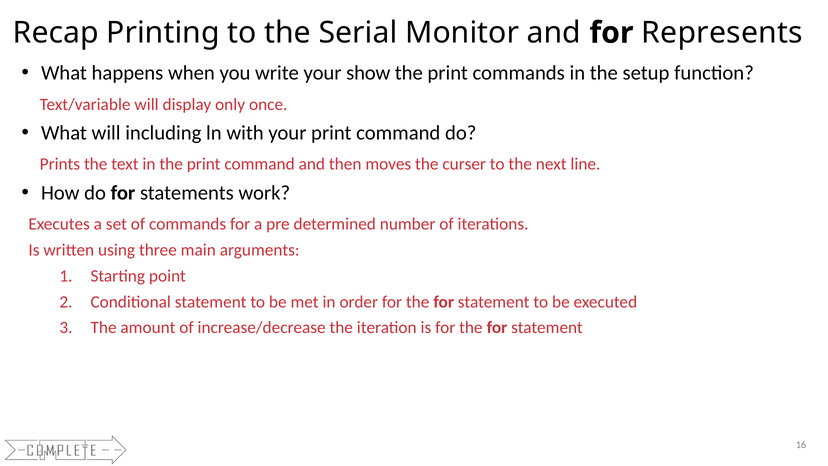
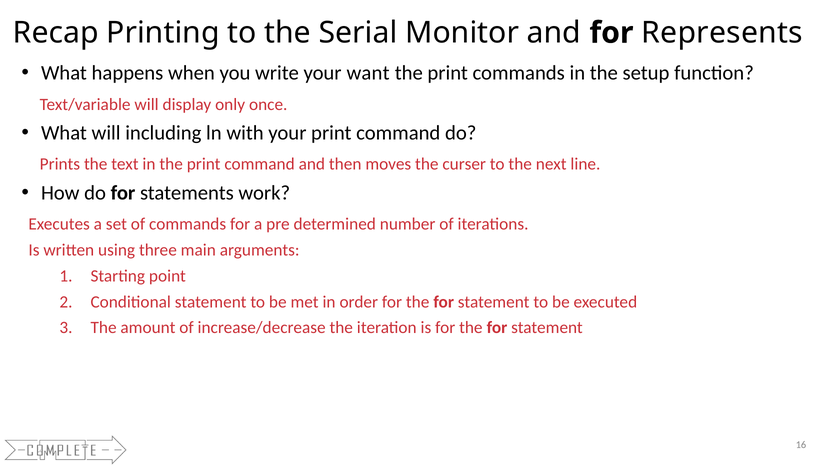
show: show -> want
